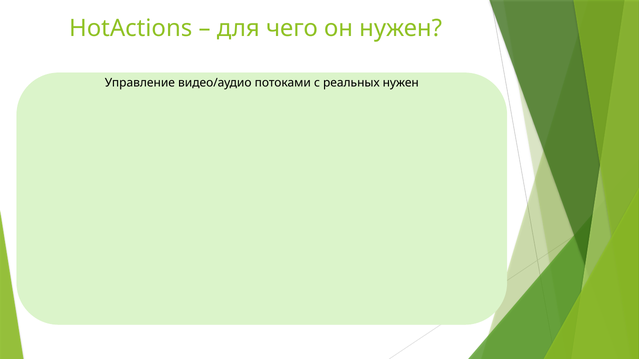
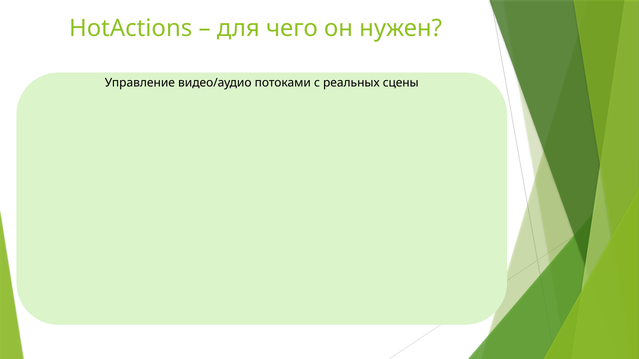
реальных нужен: нужен -> сцены
